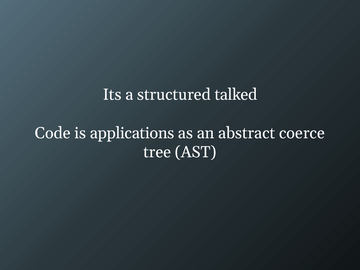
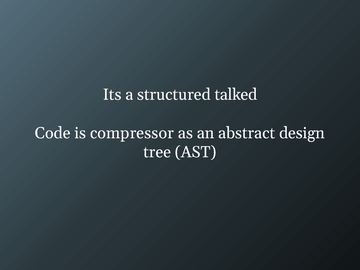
applications: applications -> compressor
coerce: coerce -> design
